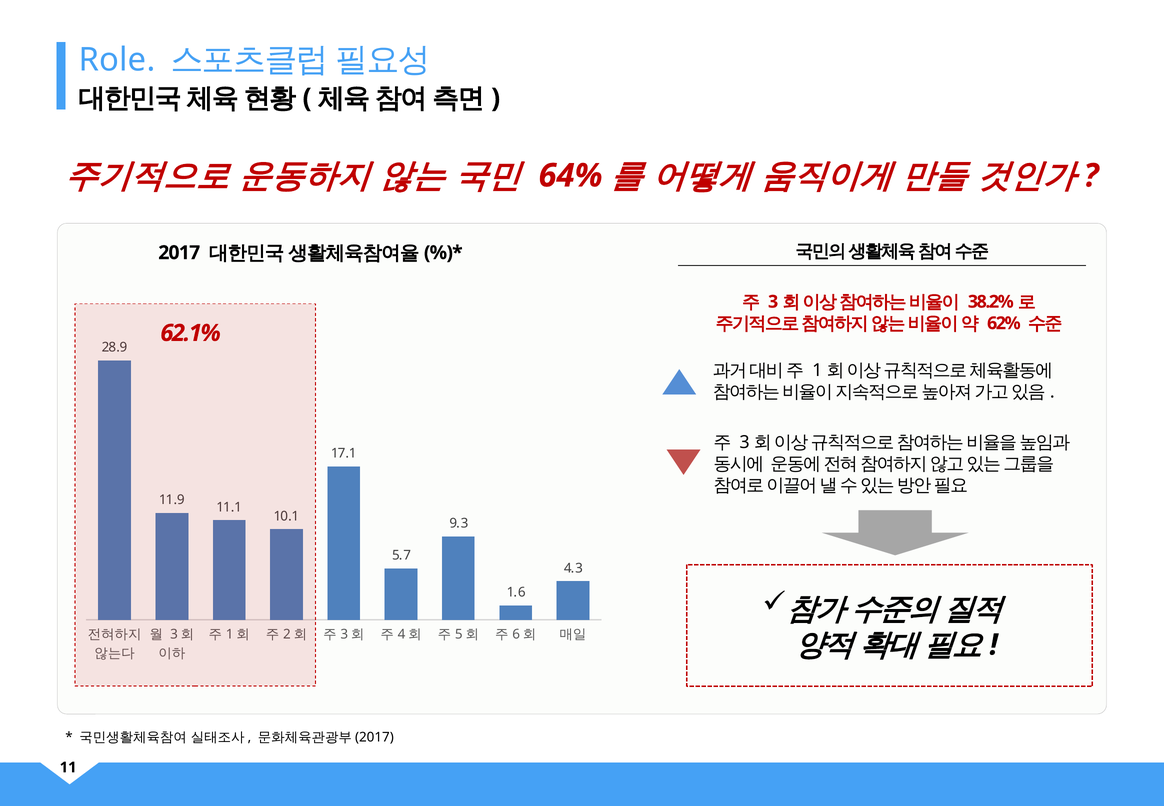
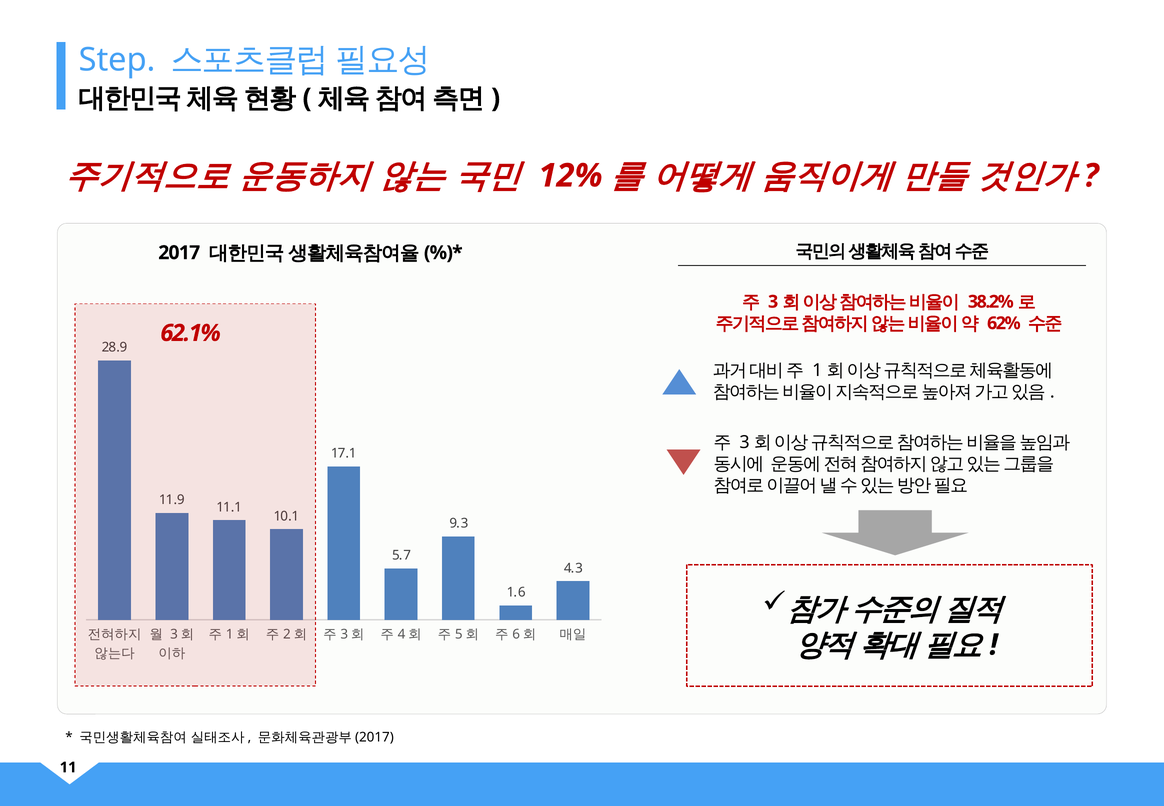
Role: Role -> Step
64%: 64% -> 12%
